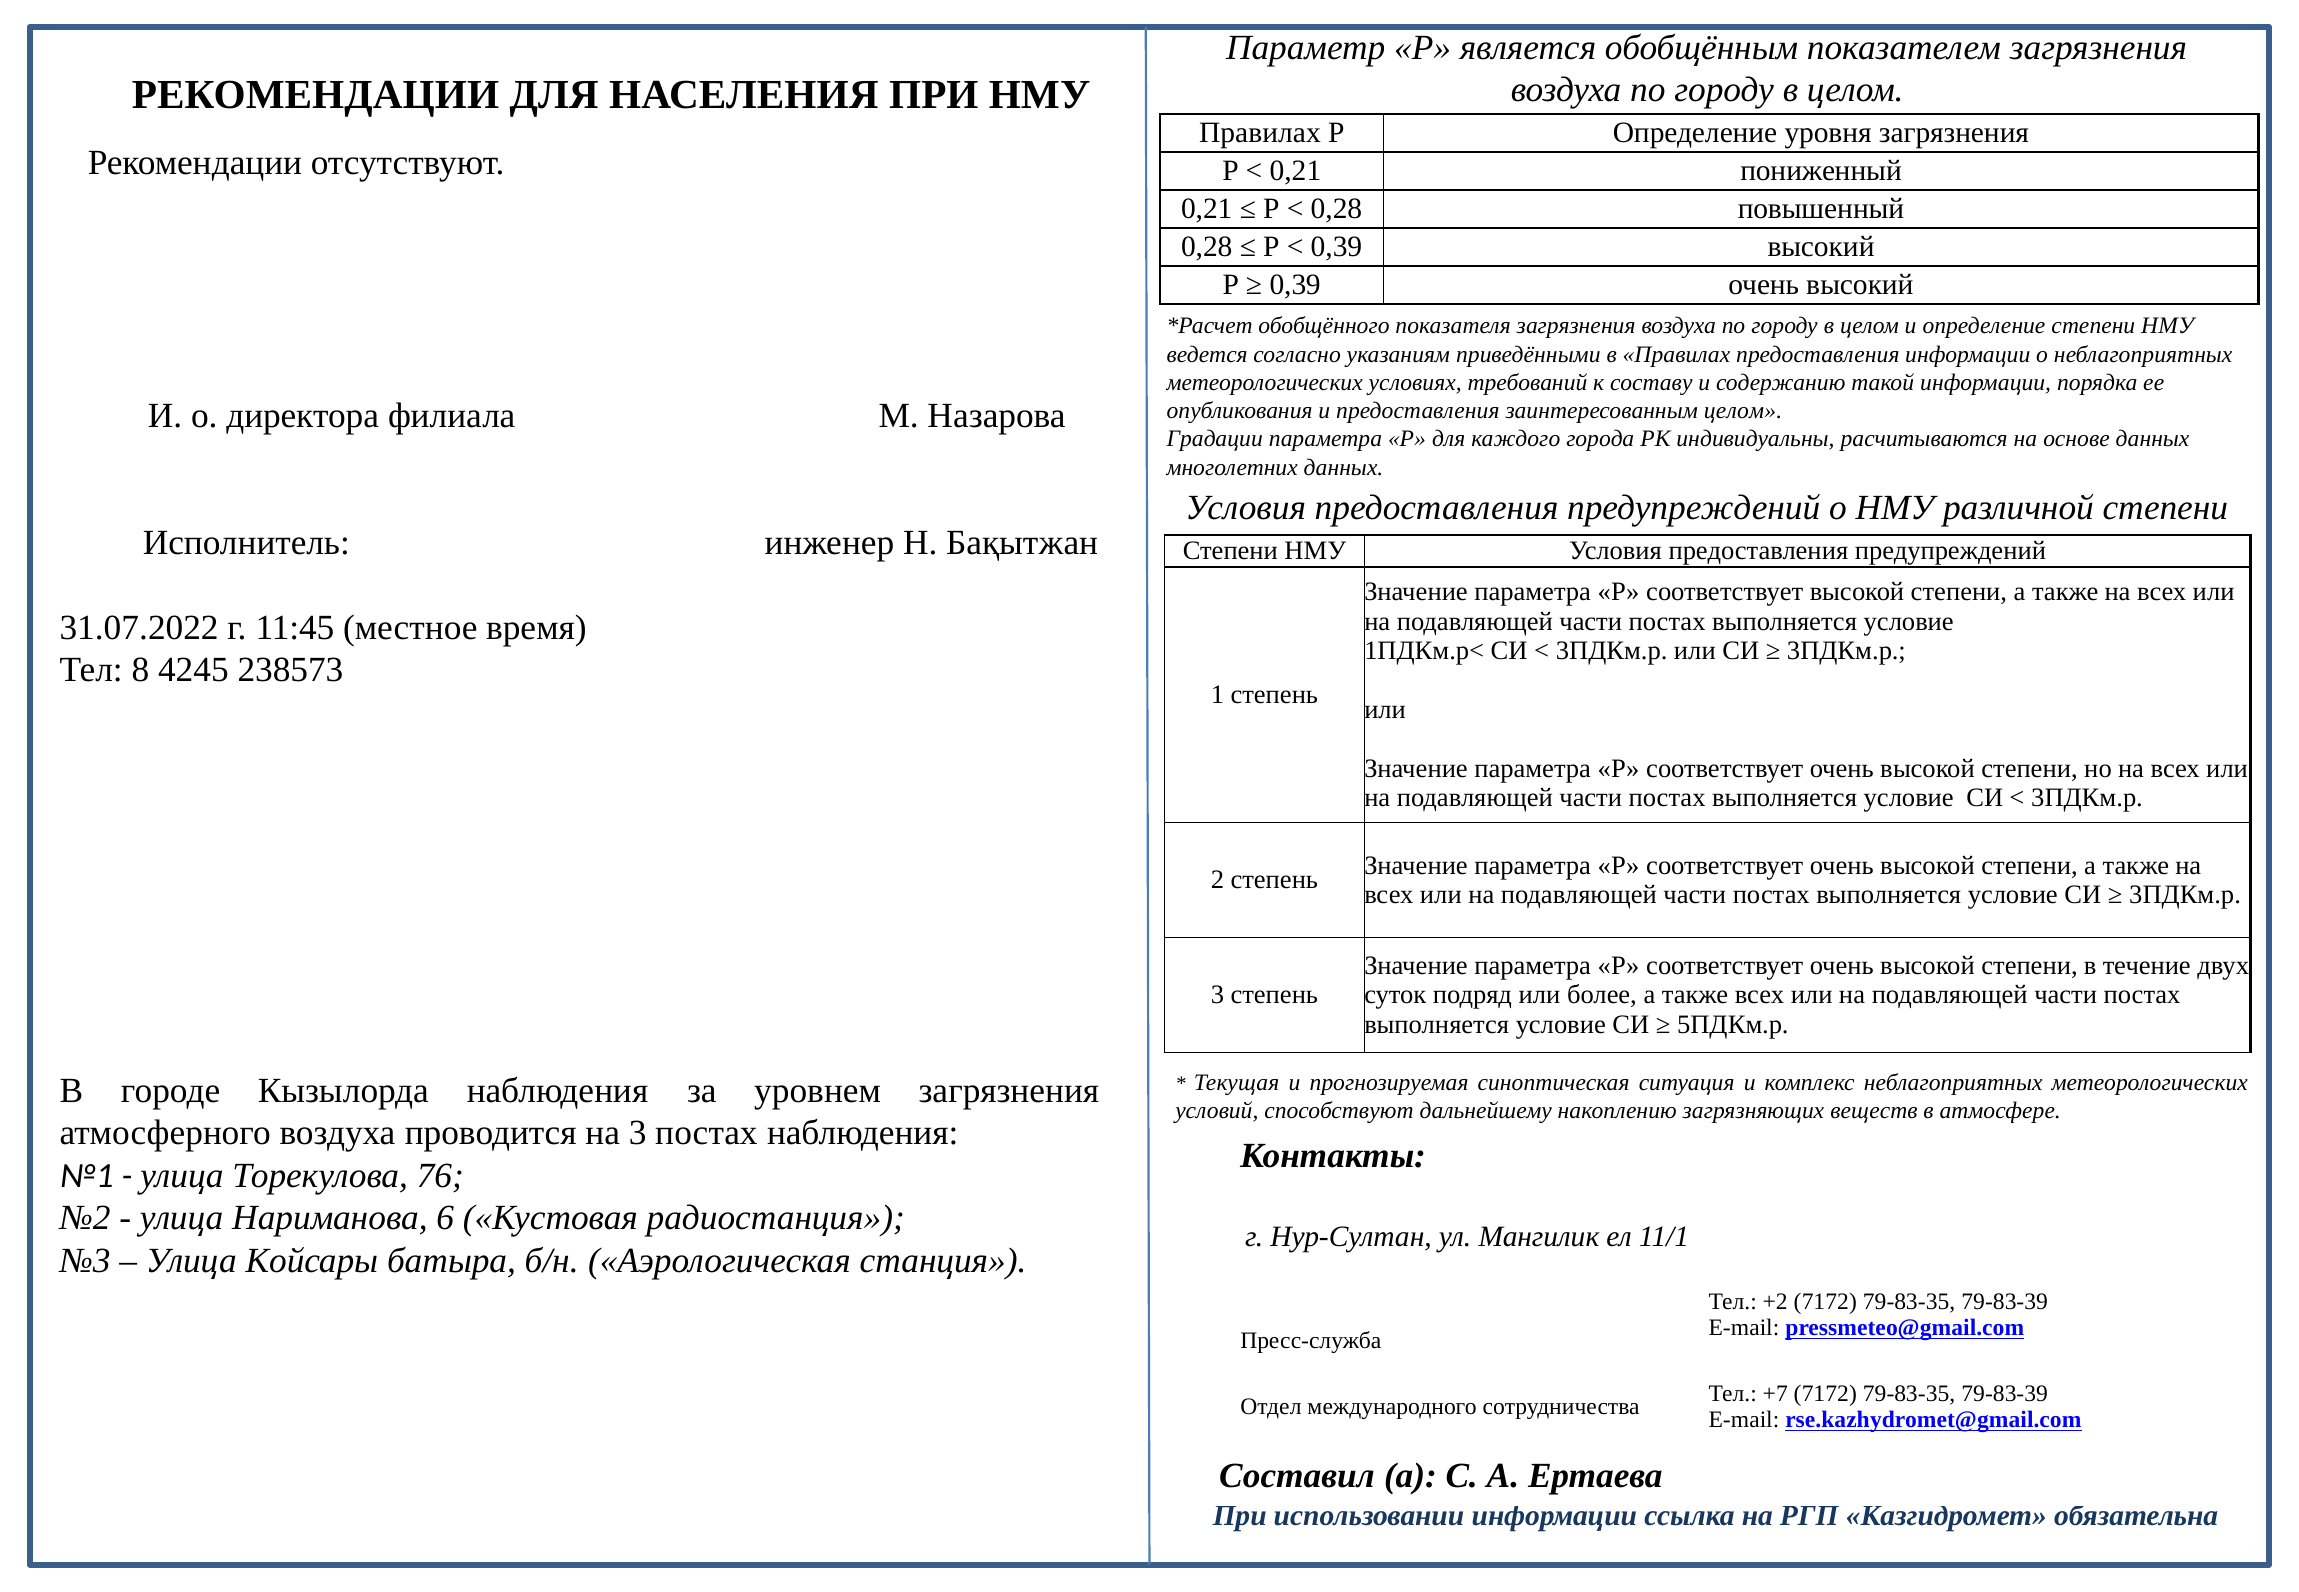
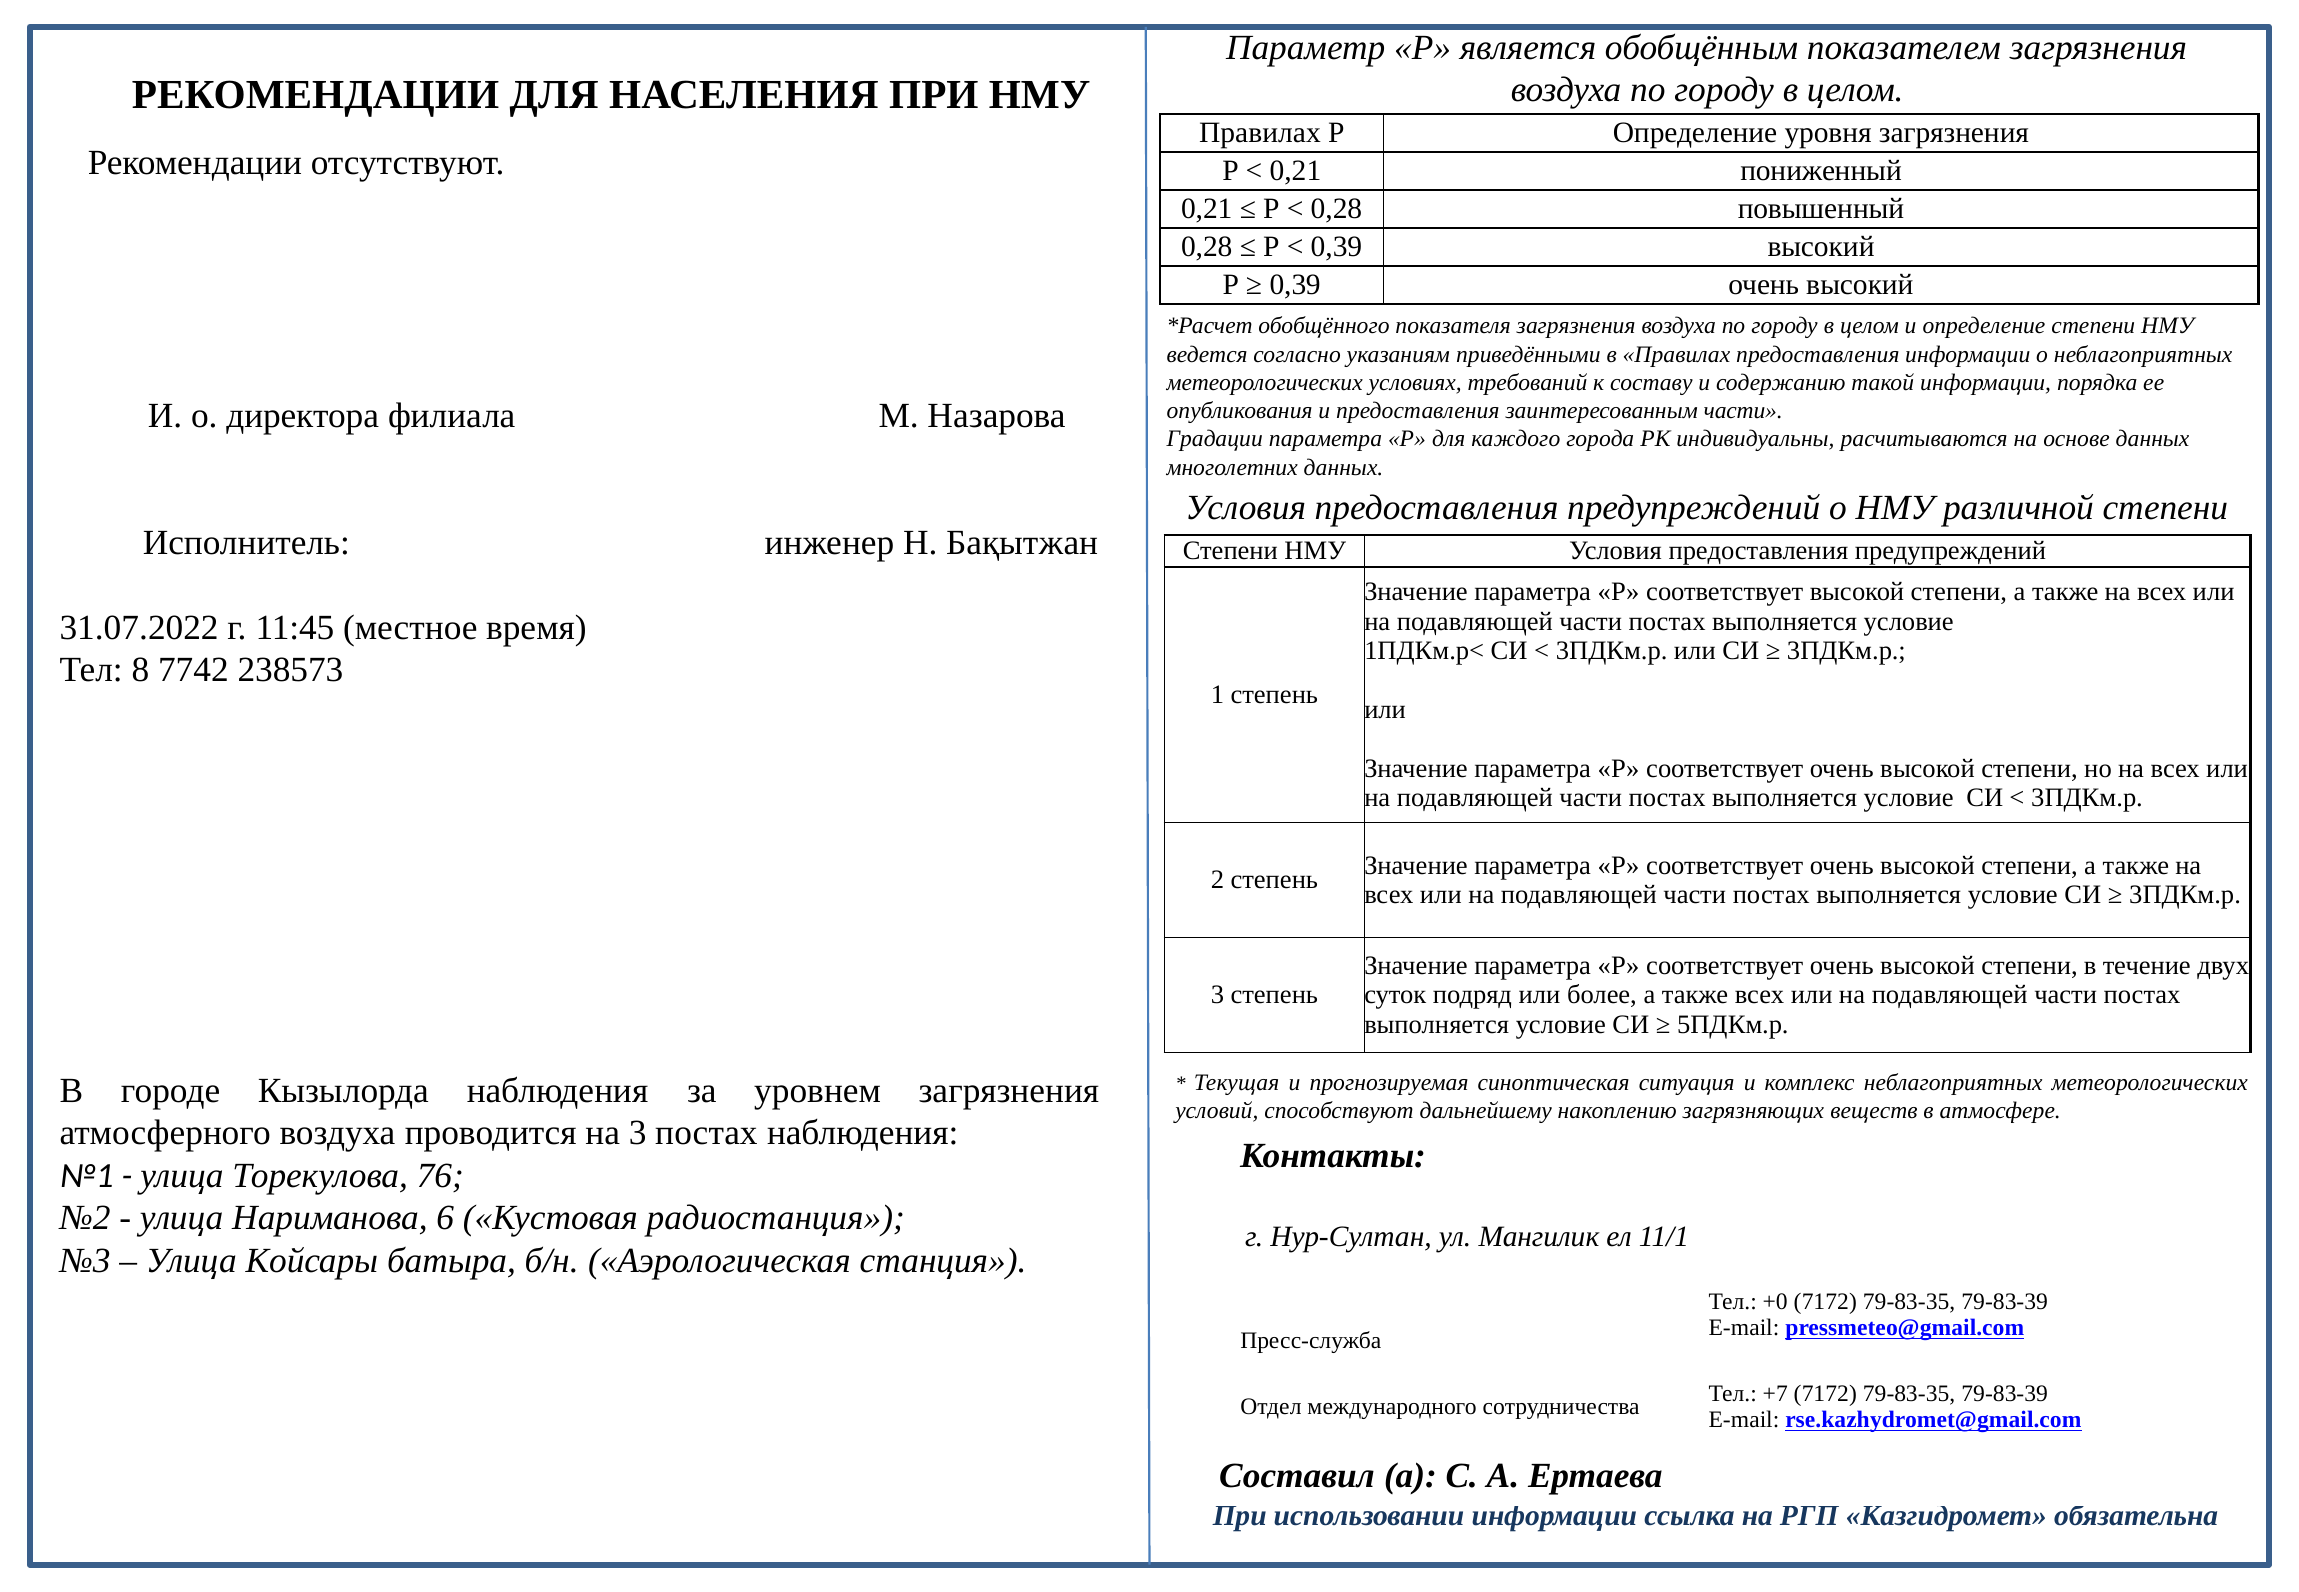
заинтересованным целом: целом -> части
4245: 4245 -> 7742
+2: +2 -> +0
